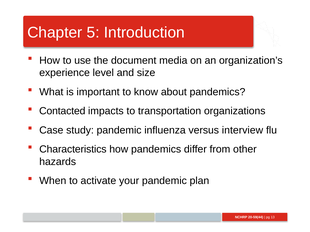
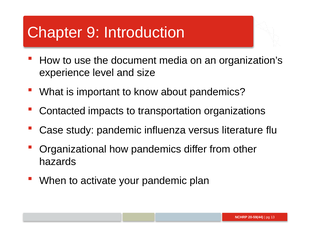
5: 5 -> 9
interview: interview -> literature
Characteristics: Characteristics -> Organizational
